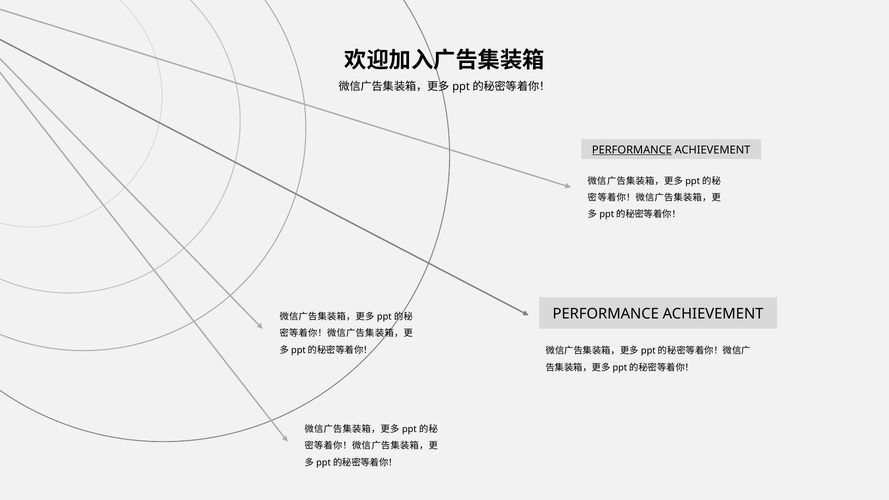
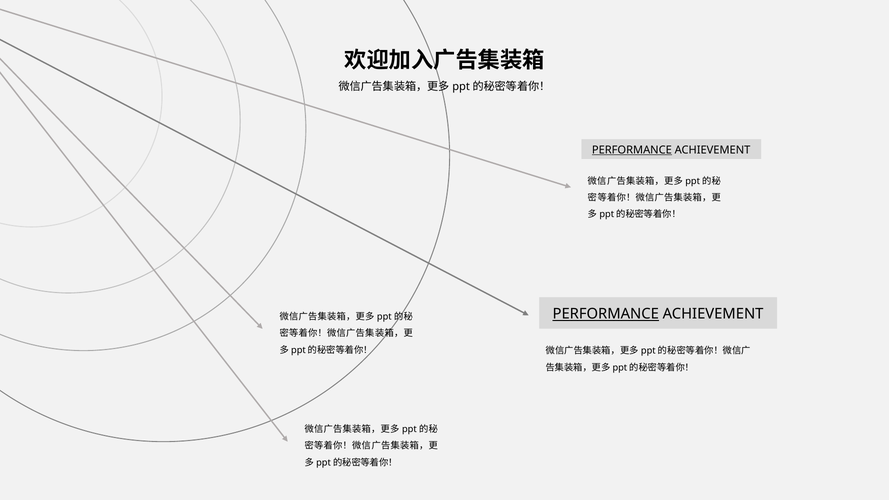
PERFORMANCE at (606, 314) underline: none -> present
